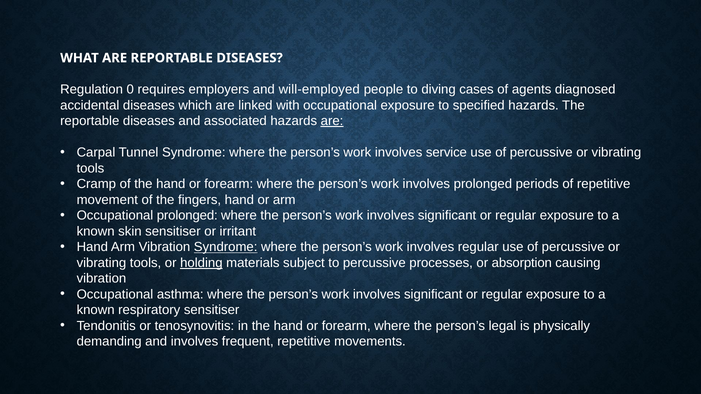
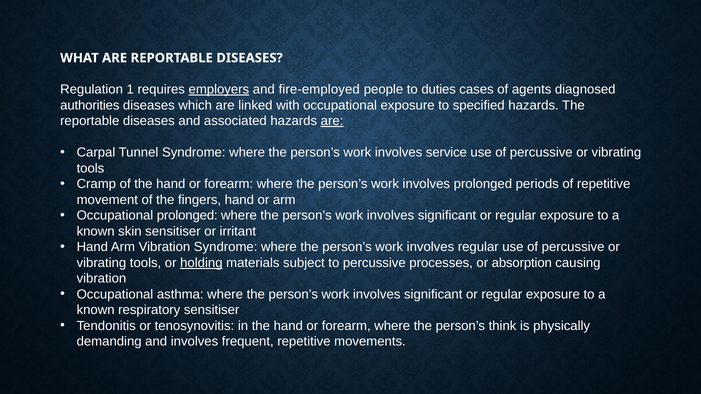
0: 0 -> 1
employers underline: none -> present
will-employed: will-employed -> fire-employed
diving: diving -> duties
accidental: accidental -> authorities
Syndrome at (226, 247) underline: present -> none
legal: legal -> think
